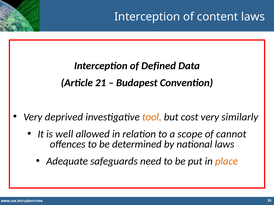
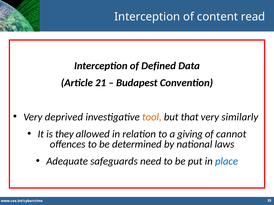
content laws: laws -> read
cost: cost -> that
well: well -> they
scope: scope -> giving
place colour: orange -> blue
